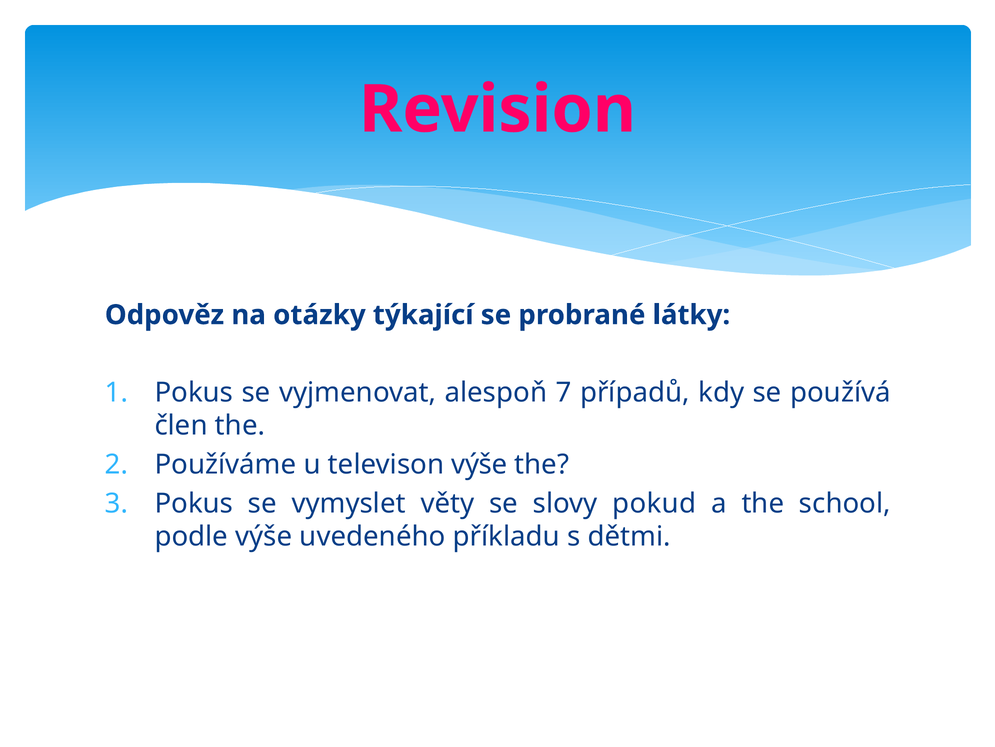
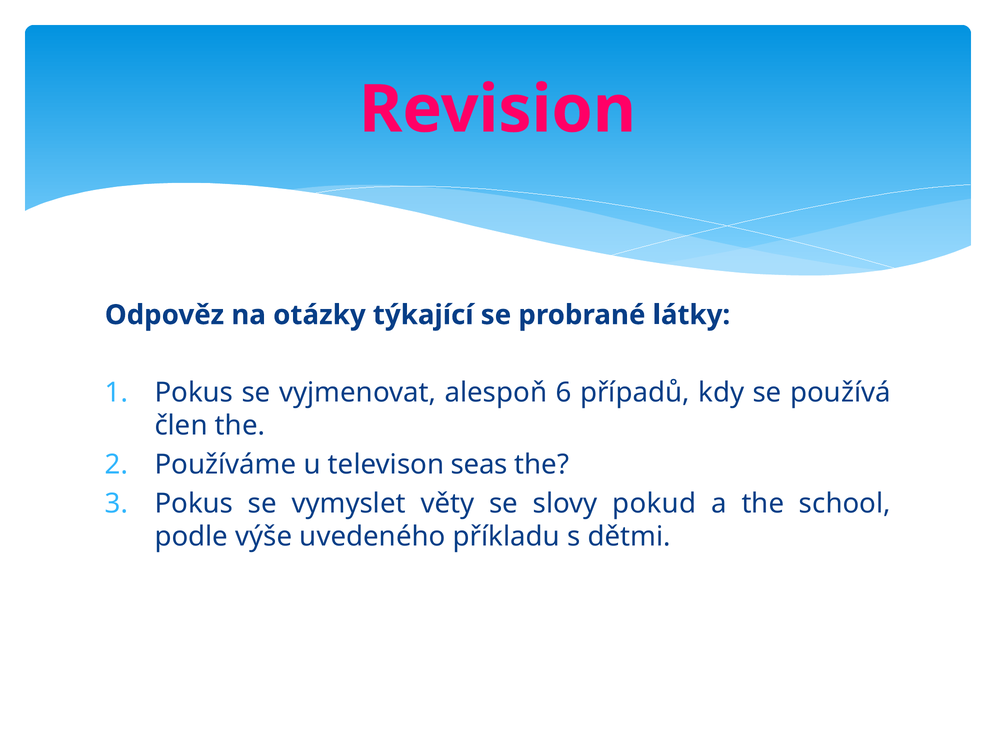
7: 7 -> 6
televison výše: výše -> seas
